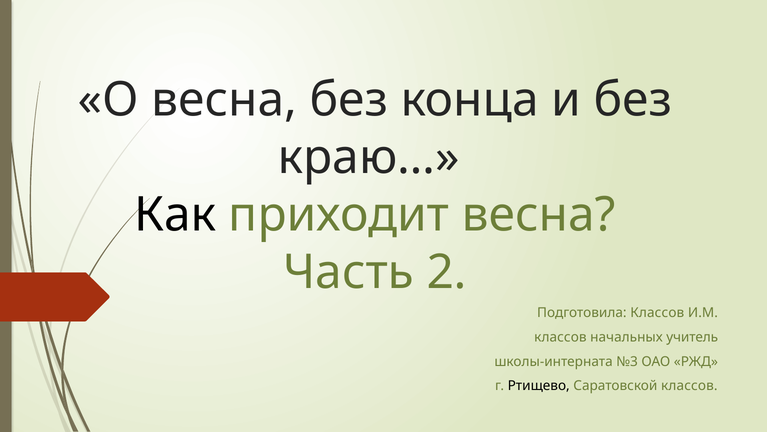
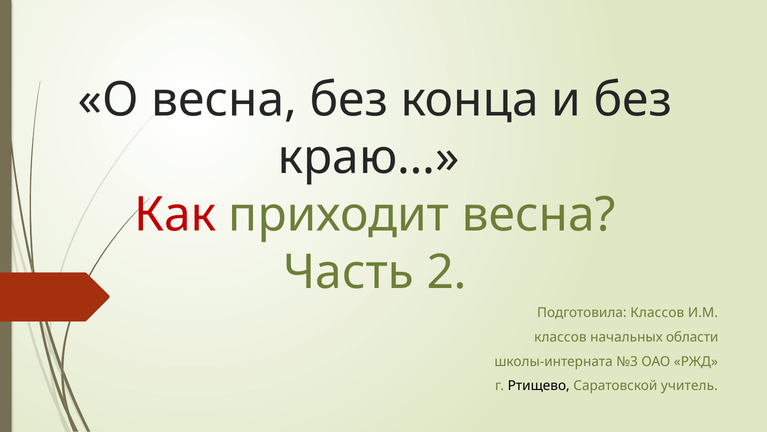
Как colour: black -> red
учитель: учитель -> области
Саратовской классов: классов -> учитель
